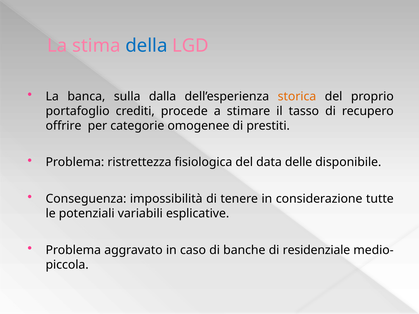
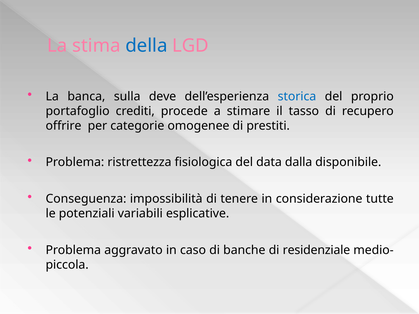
dalla: dalla -> deve
storica colour: orange -> blue
delle: delle -> dalla
